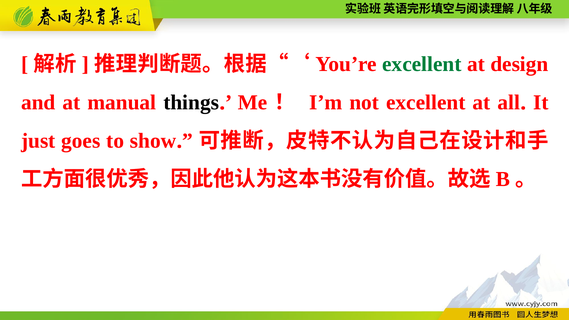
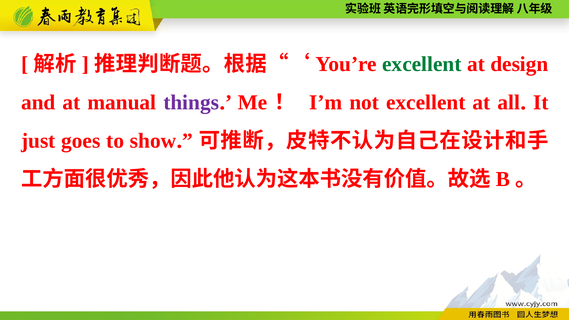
things colour: black -> purple
